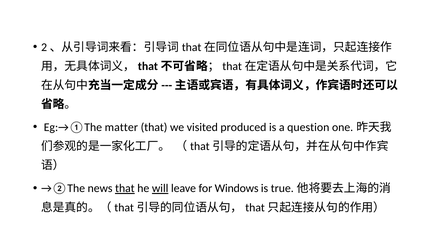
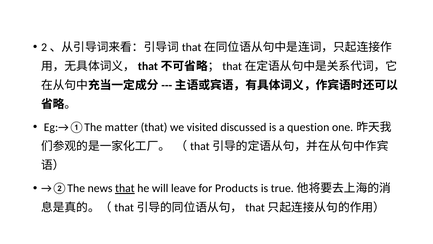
produced: produced -> discussed
will underline: present -> none
Windows: Windows -> Products
